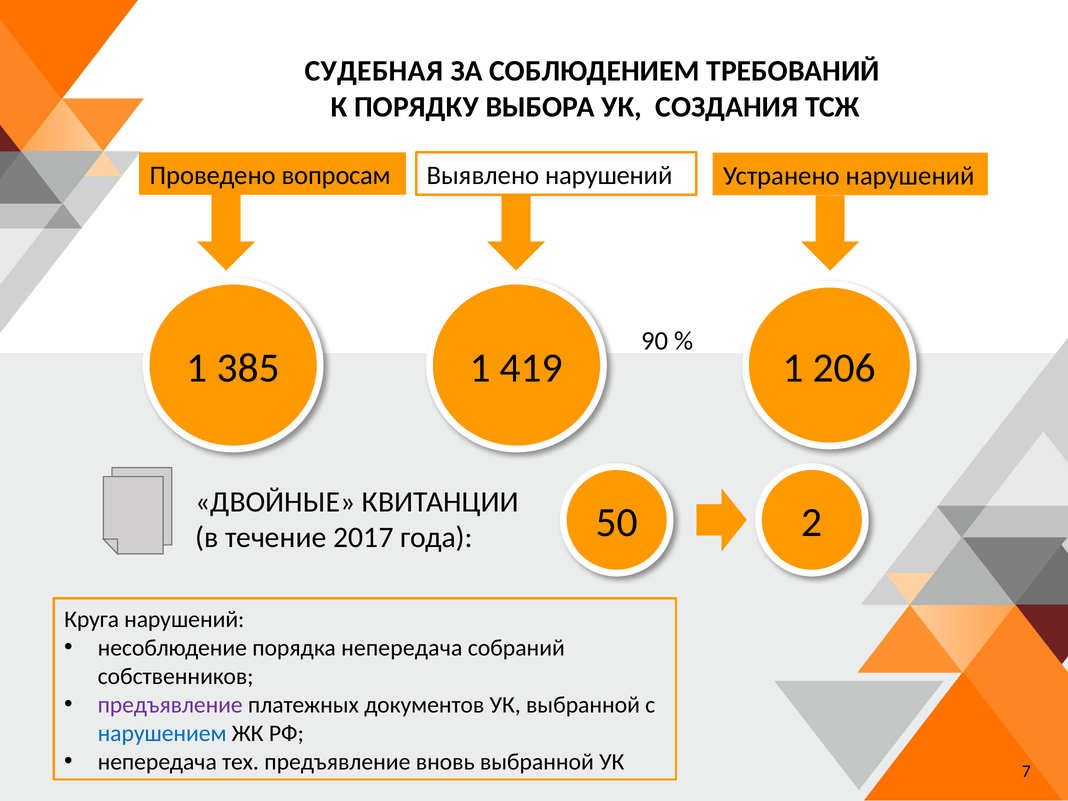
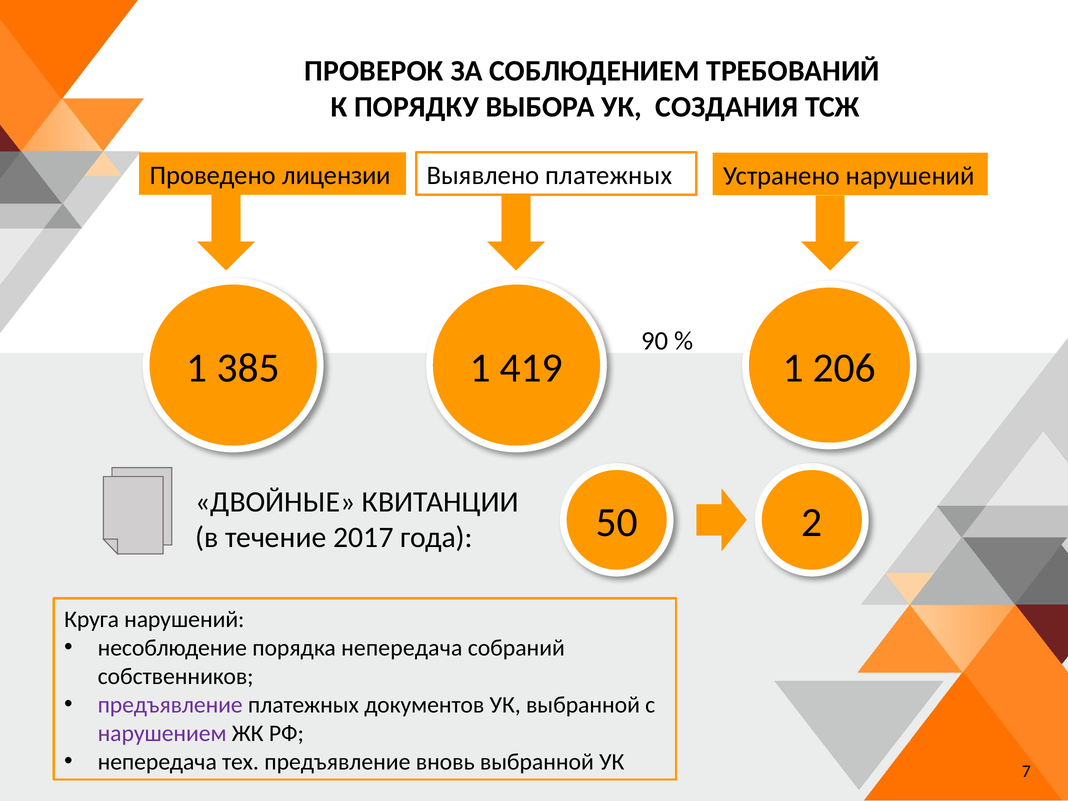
СУДЕБНАЯ: СУДЕБНАЯ -> ПРОВЕРОК
вопросам: вопросам -> лицензии
Выявлено нарушений: нарушений -> платежных
нарушением colour: blue -> purple
